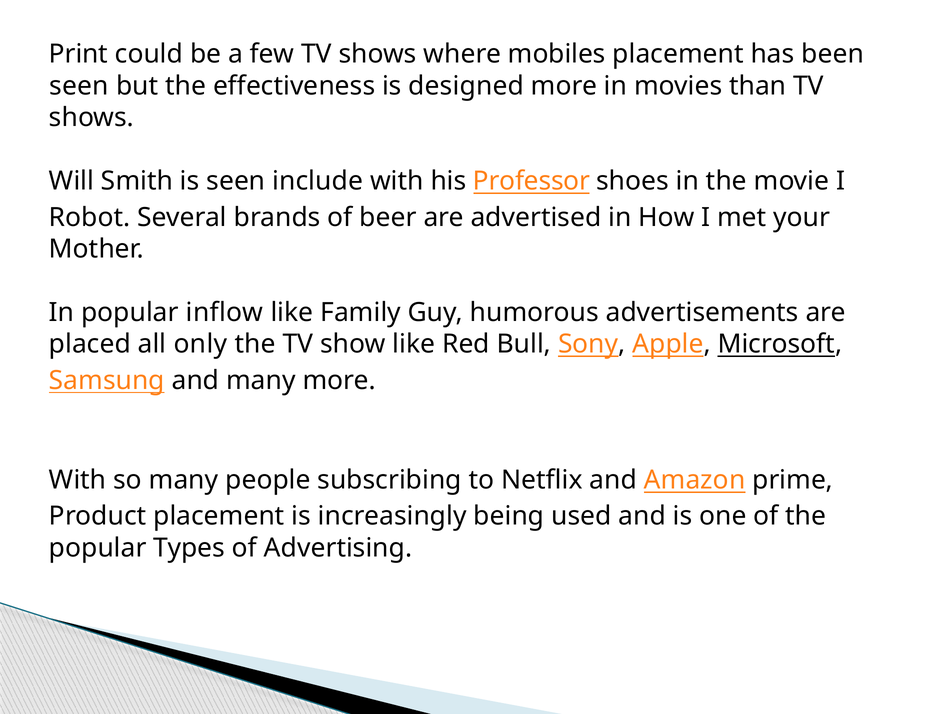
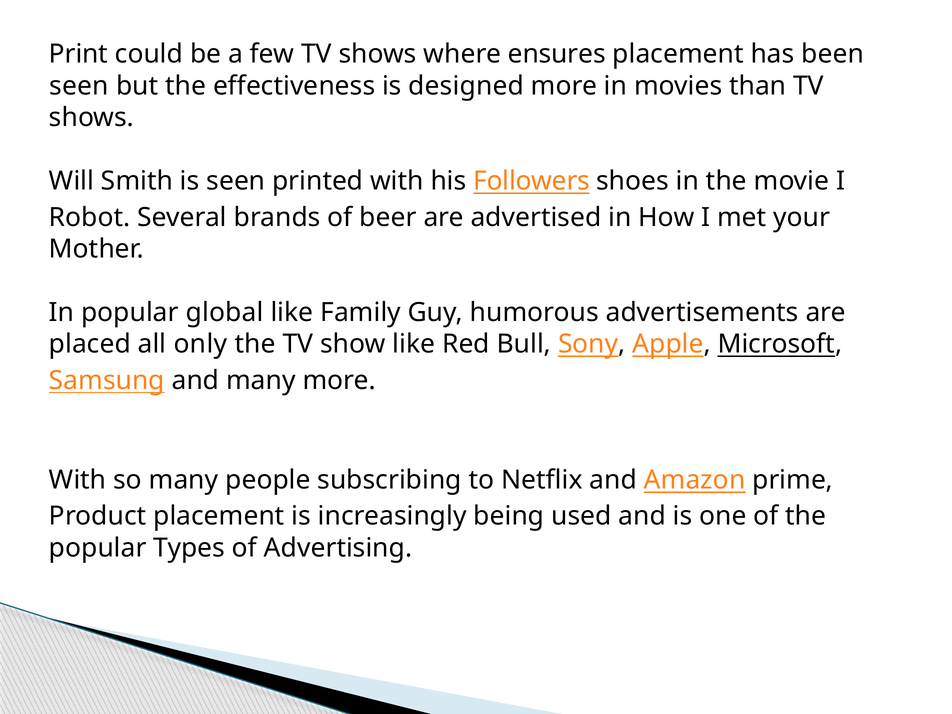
mobiles: mobiles -> ensures
include: include -> printed
Professor: Professor -> Followers
inflow: inflow -> global
